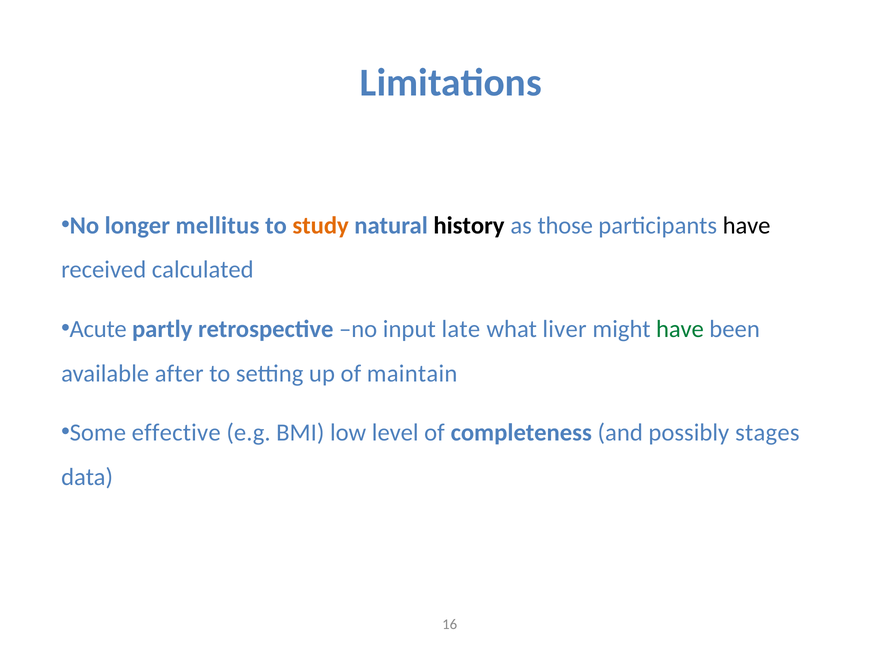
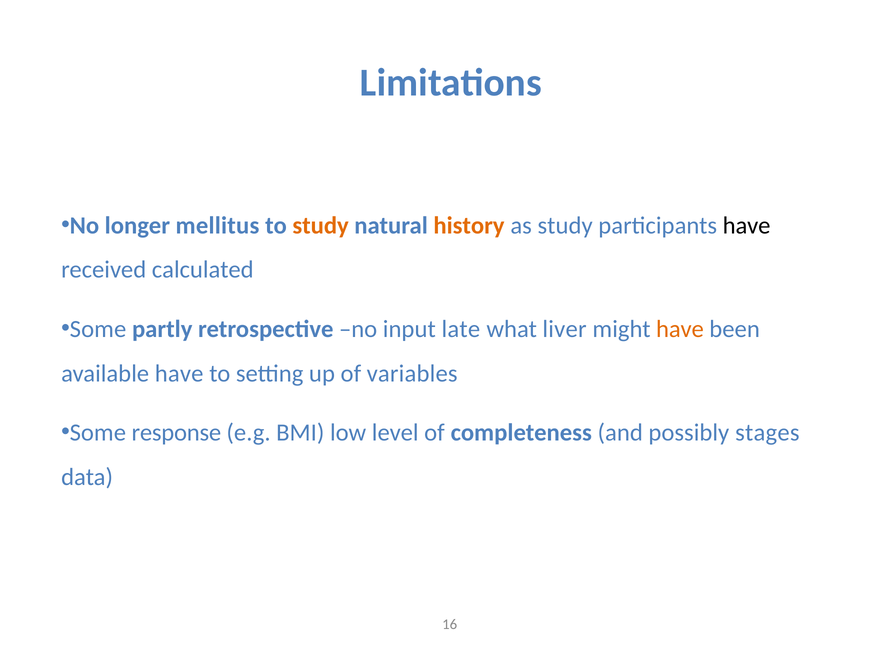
history colour: black -> orange
as those: those -> study
Acute at (98, 329): Acute -> Some
have at (680, 329) colour: green -> orange
available after: after -> have
maintain: maintain -> variables
effective: effective -> response
